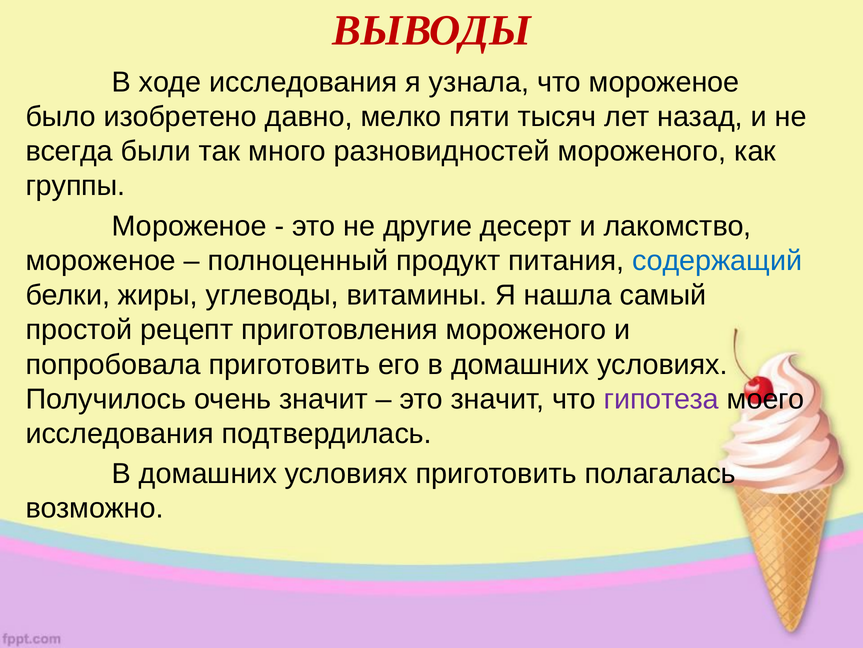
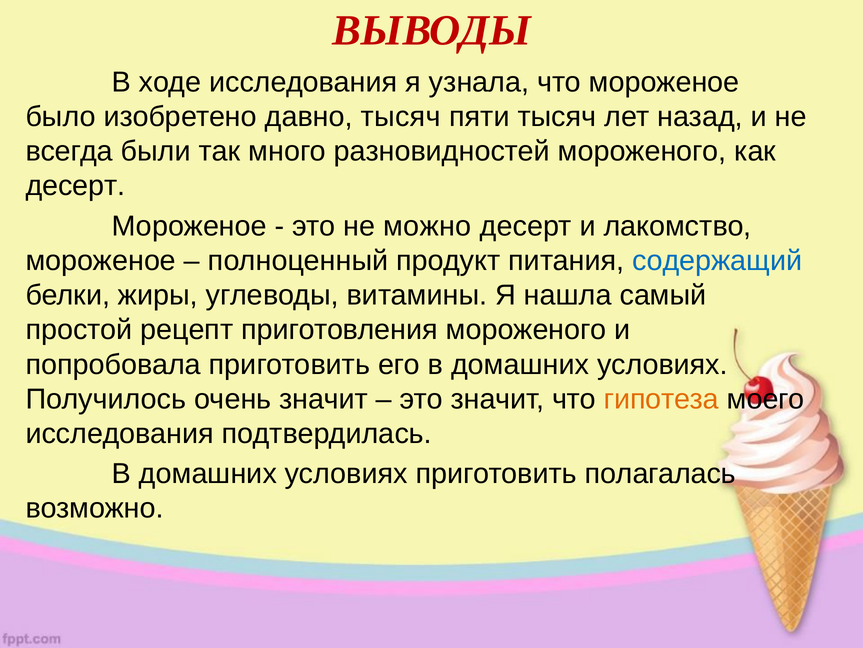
давно мелко: мелко -> тысяч
группы at (75, 186): группы -> десерт
другие: другие -> можно
гипотеза colour: purple -> orange
